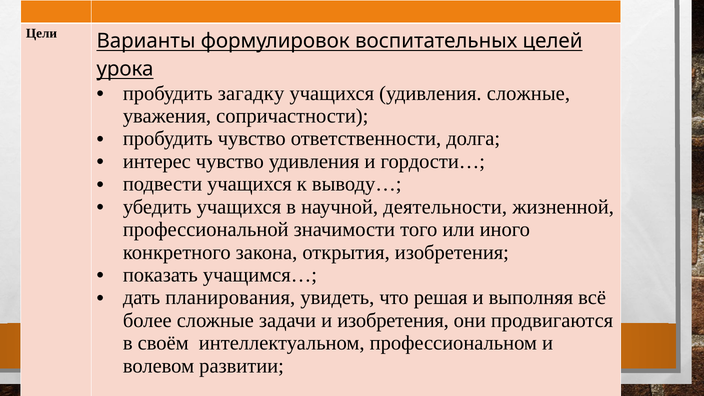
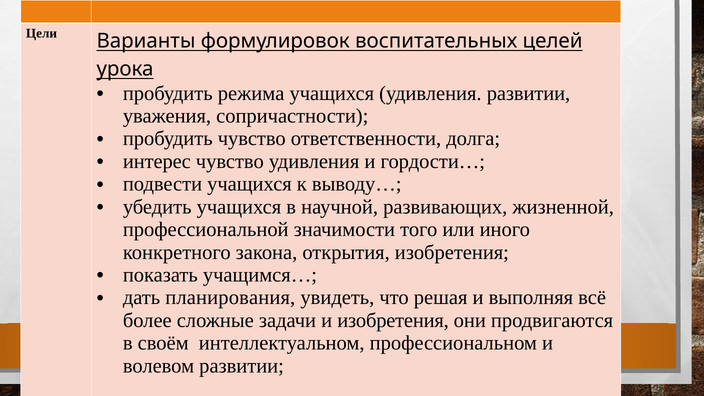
загадку: загадку -> режима
удивления сложные: сложные -> развитии
деятельности: деятельности -> развивающих
